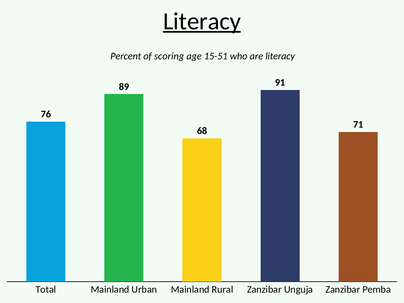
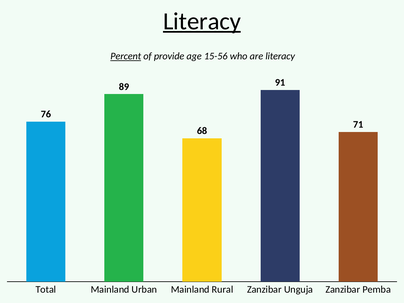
Percent underline: none -> present
scoring: scoring -> provide
15-51: 15-51 -> 15-56
